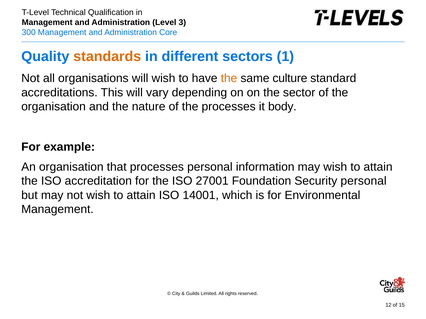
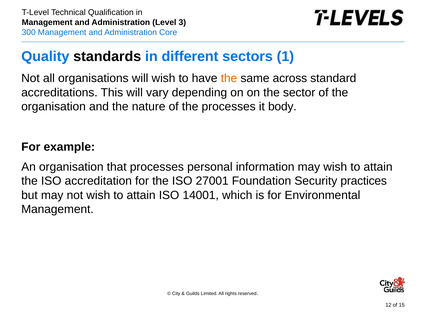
standards colour: orange -> black
culture: culture -> across
Security personal: personal -> practices
